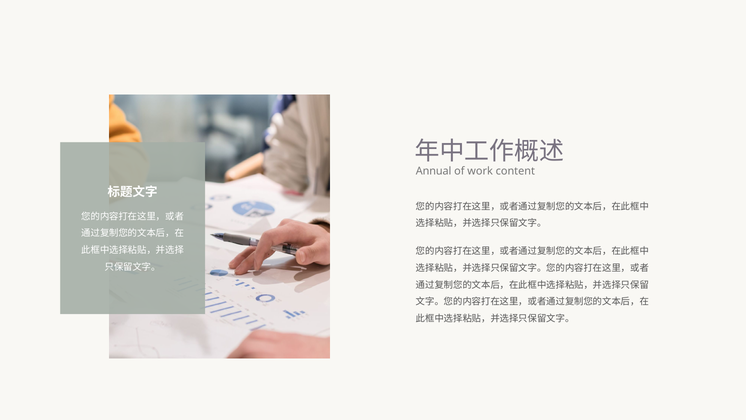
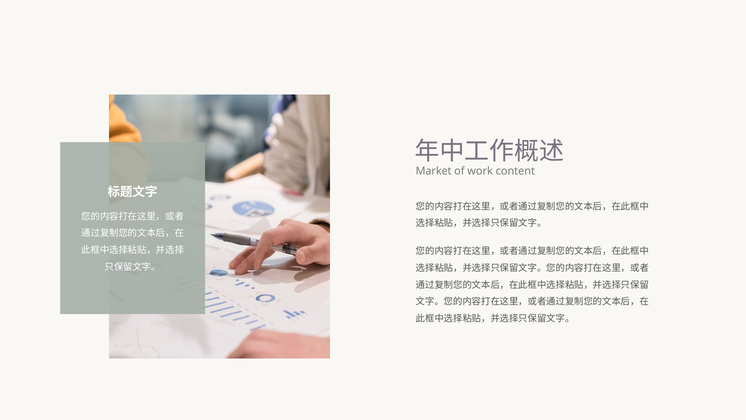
Annual: Annual -> Market
